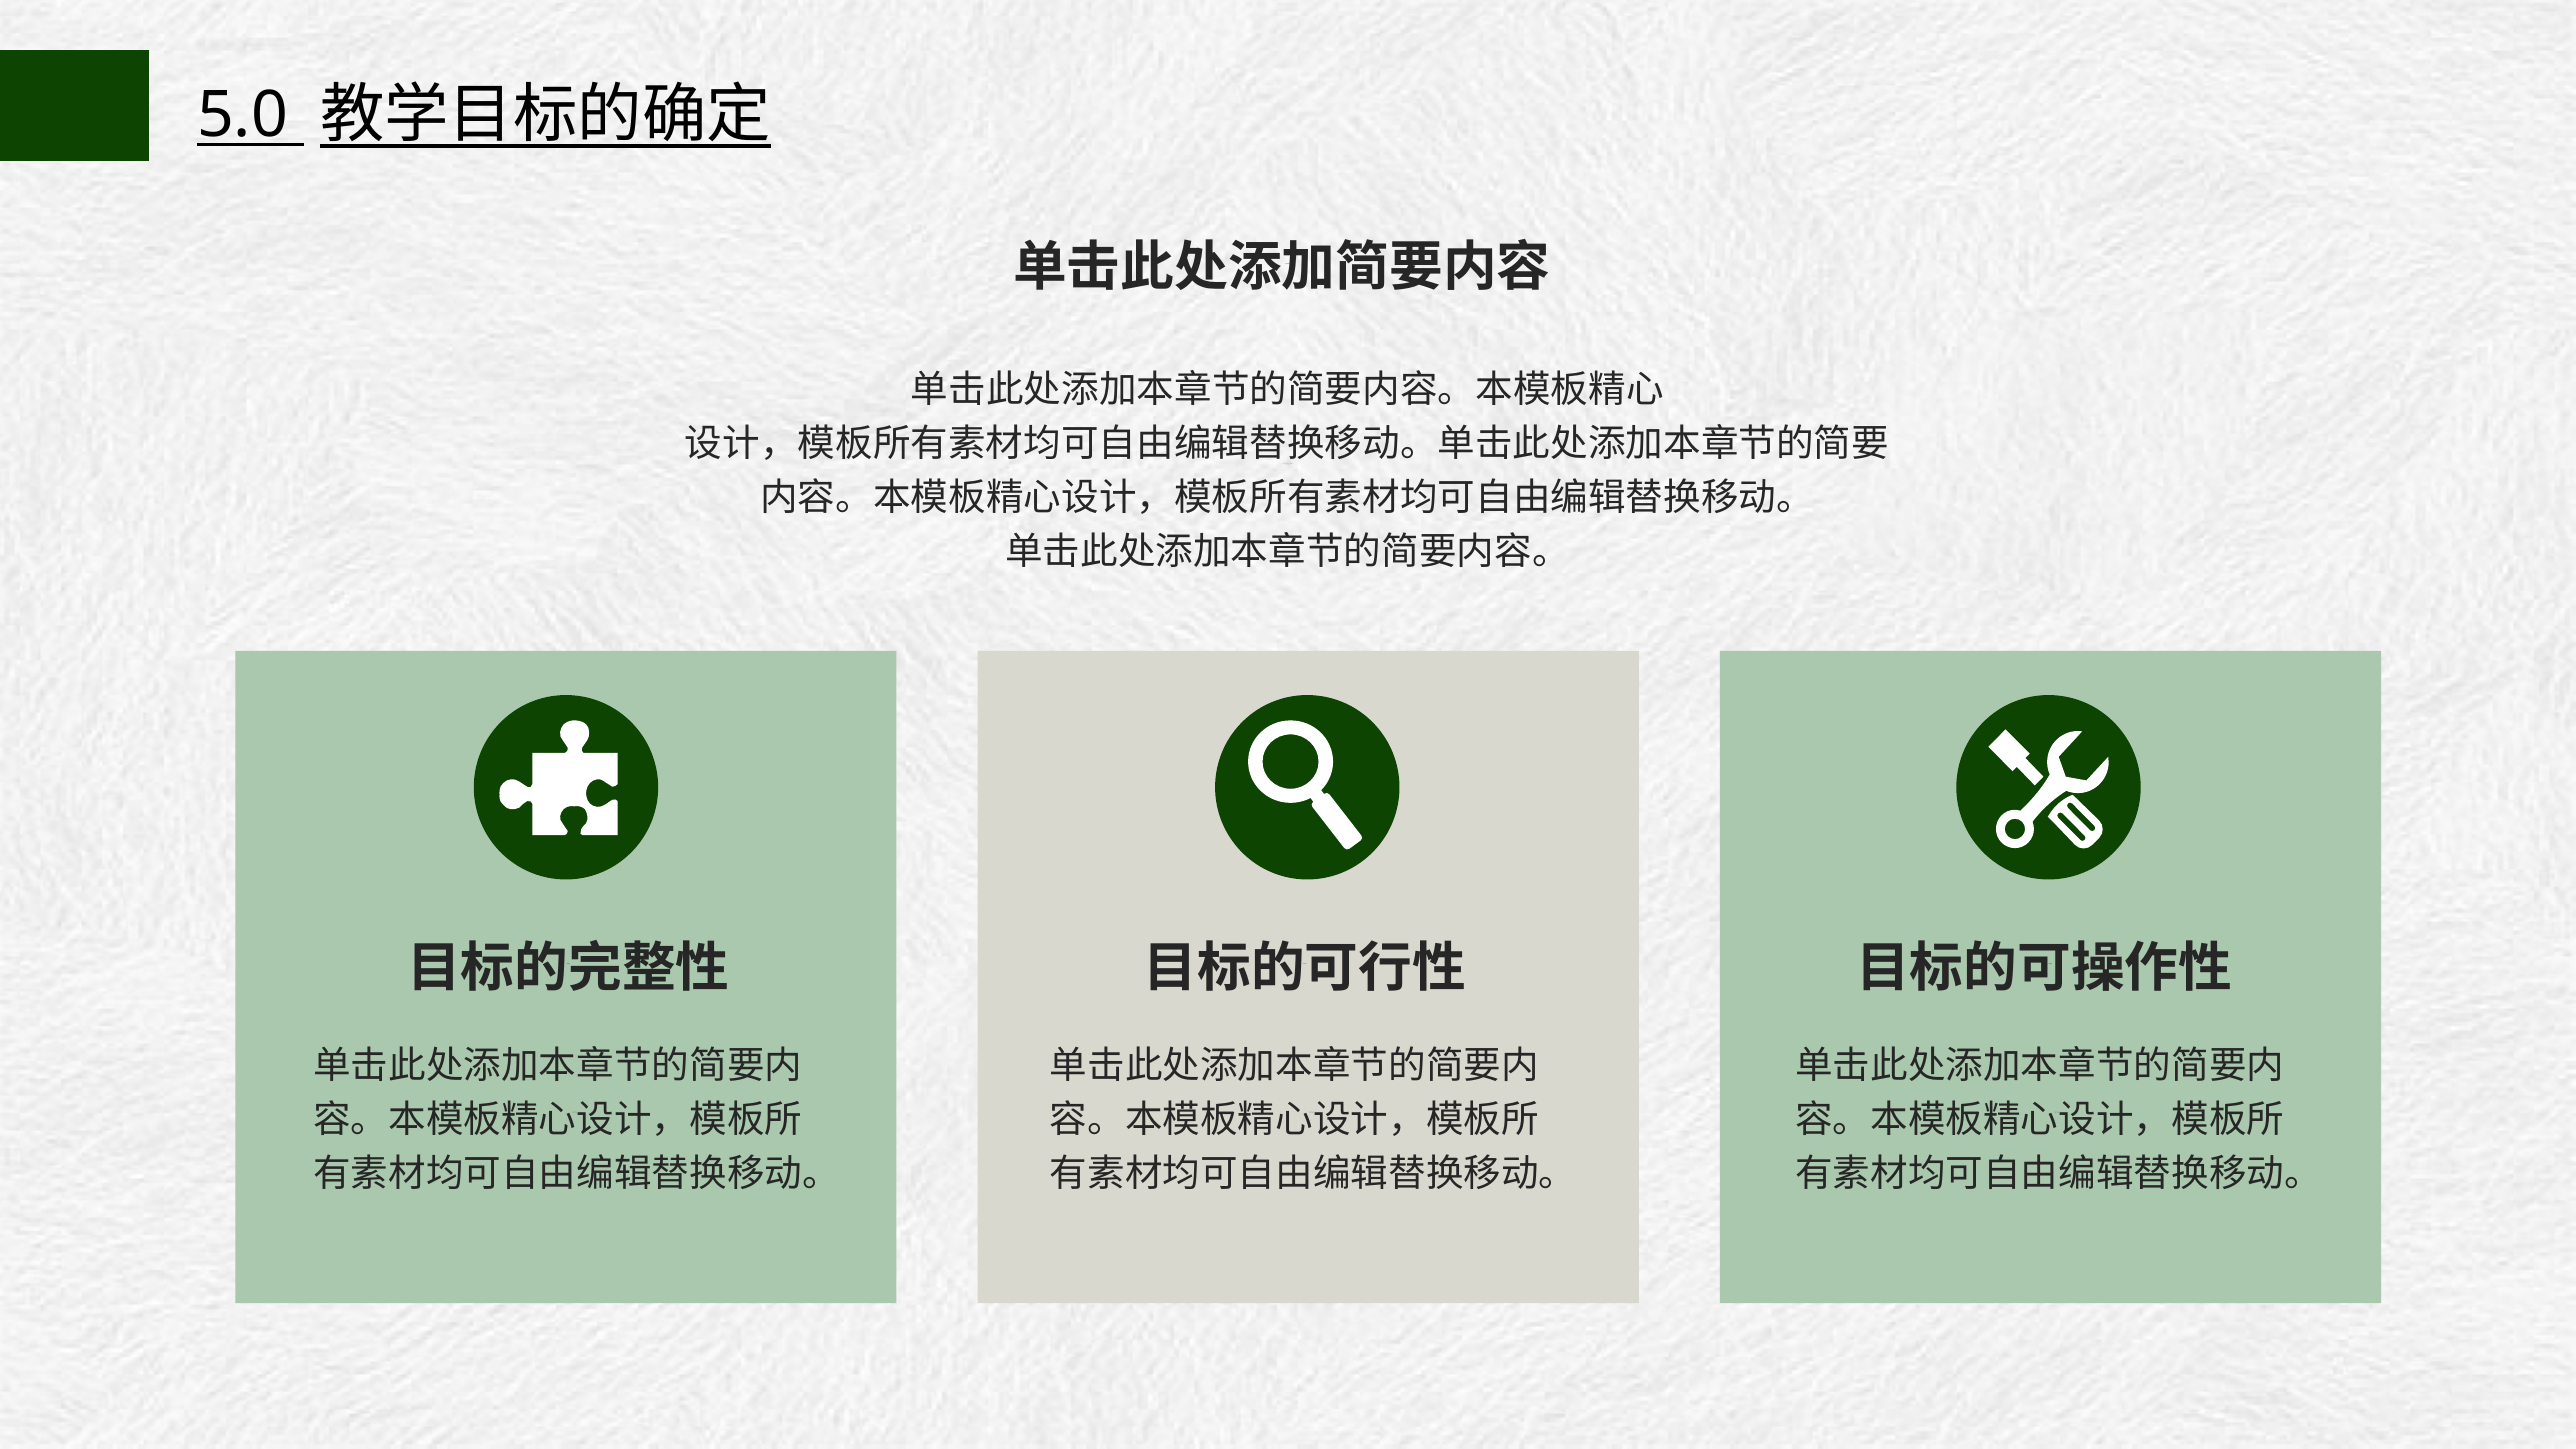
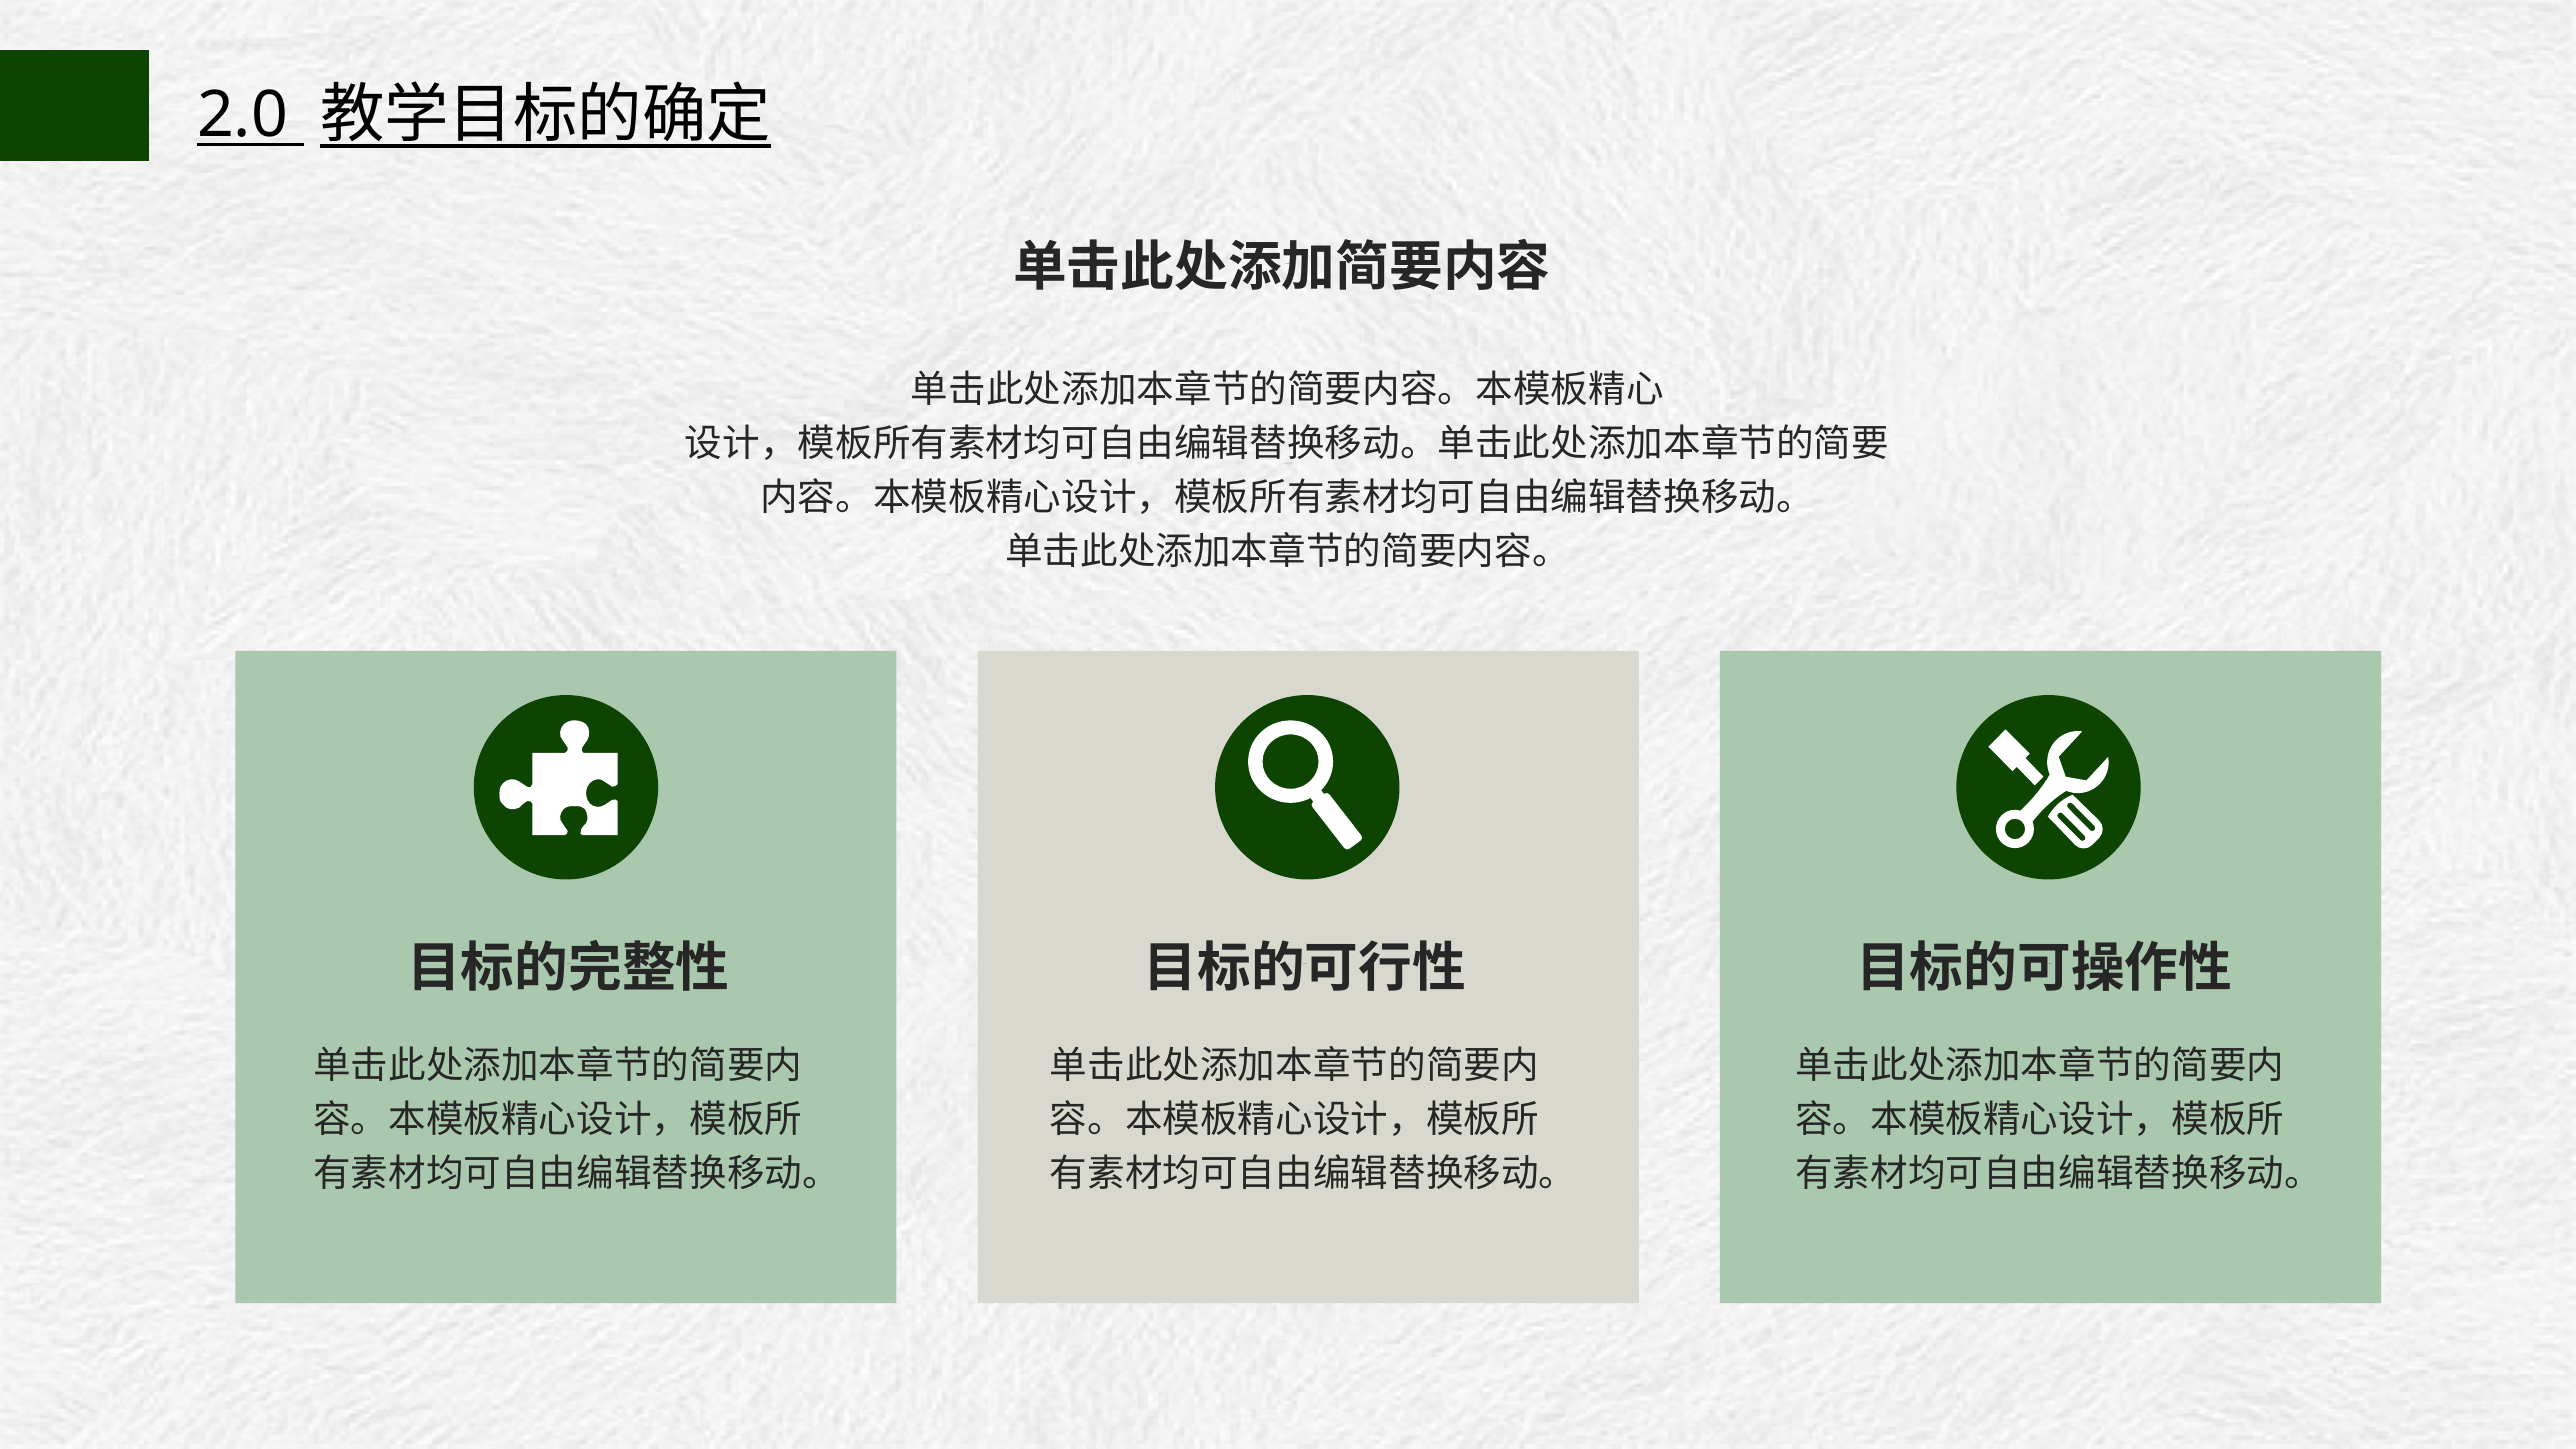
5.0: 5.0 -> 2.0
